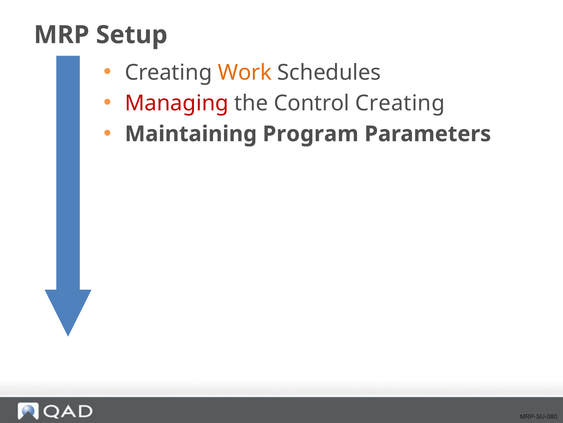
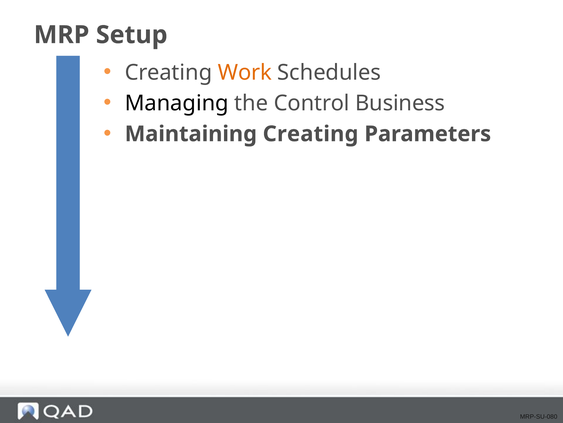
Managing colour: red -> black
Control Creating: Creating -> Business
Maintaining Program: Program -> Creating
